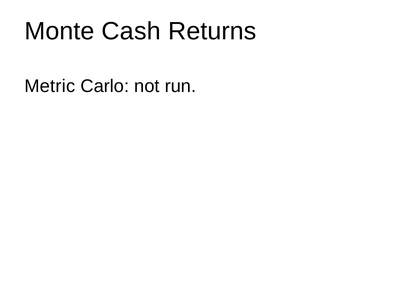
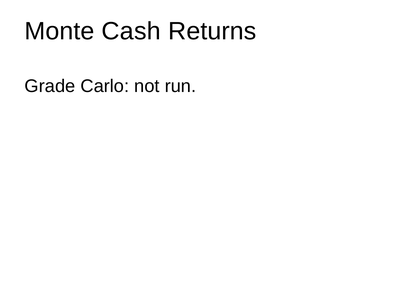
Metric: Metric -> Grade
